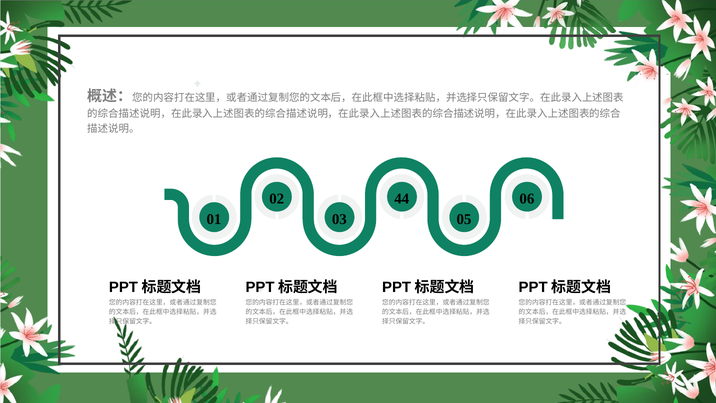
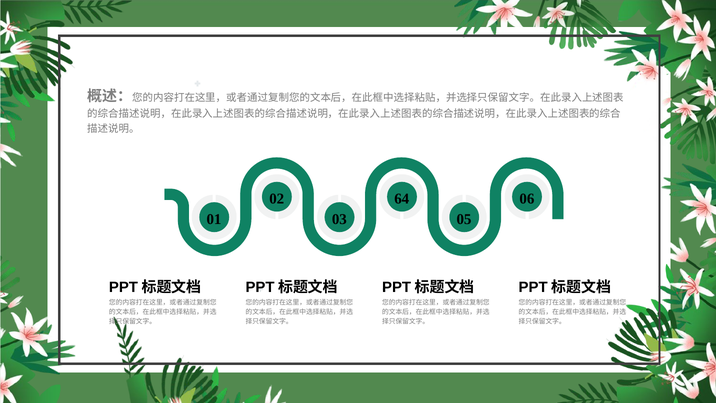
44: 44 -> 64
